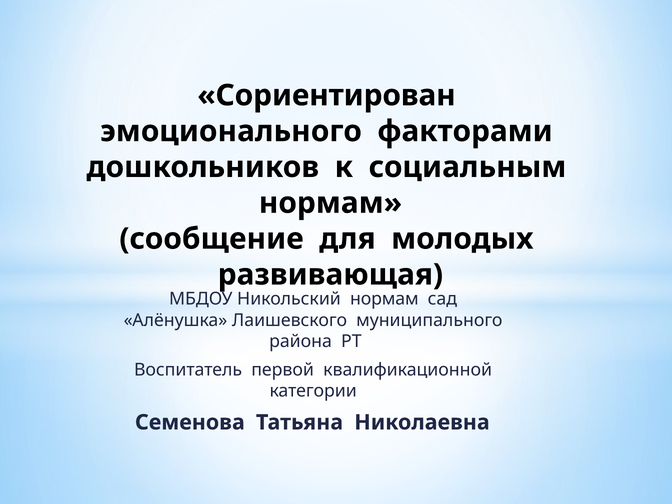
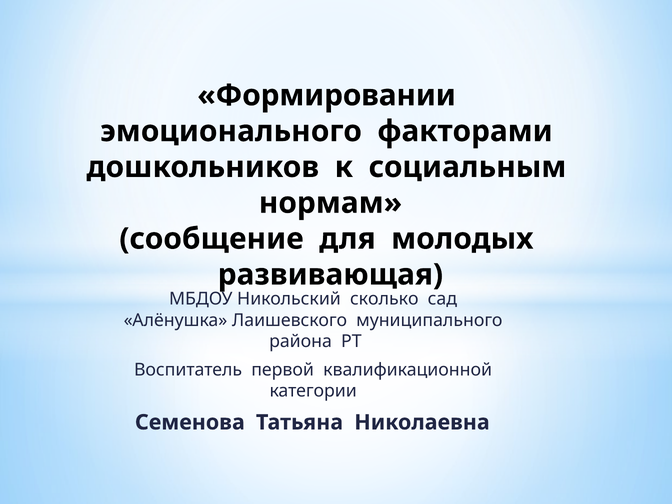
Сориентирован: Сориентирован -> Формировании
Никольский нормам: нормам -> сколько
